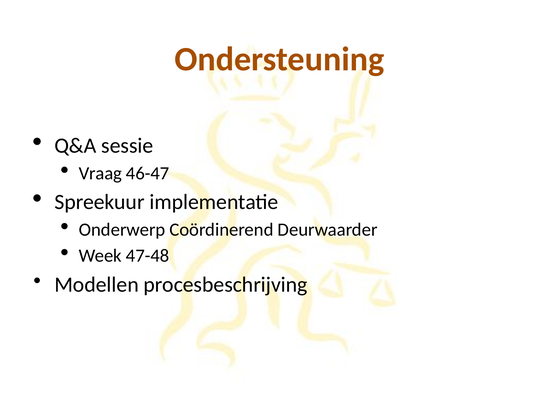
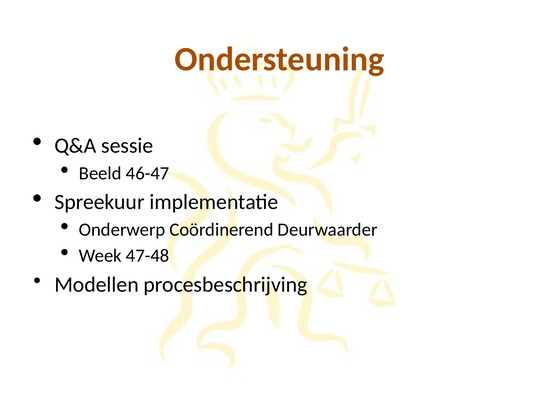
Vraag: Vraag -> Beeld
